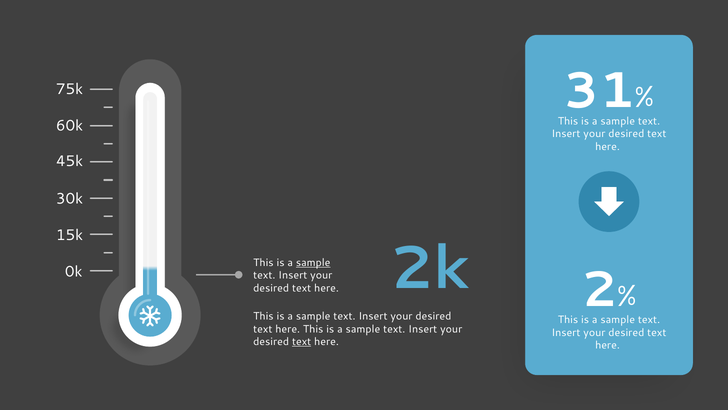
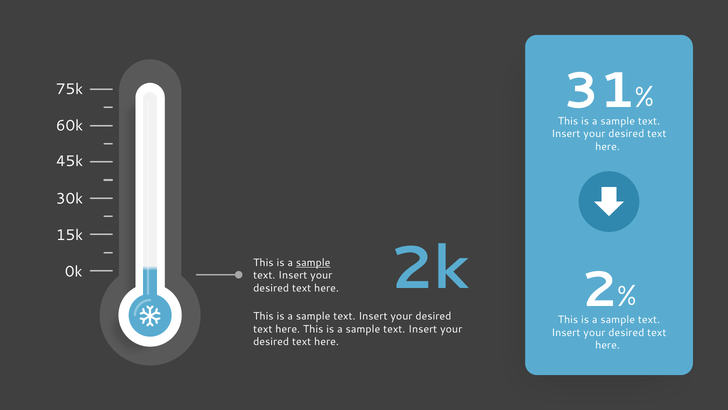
text at (302, 341) underline: present -> none
